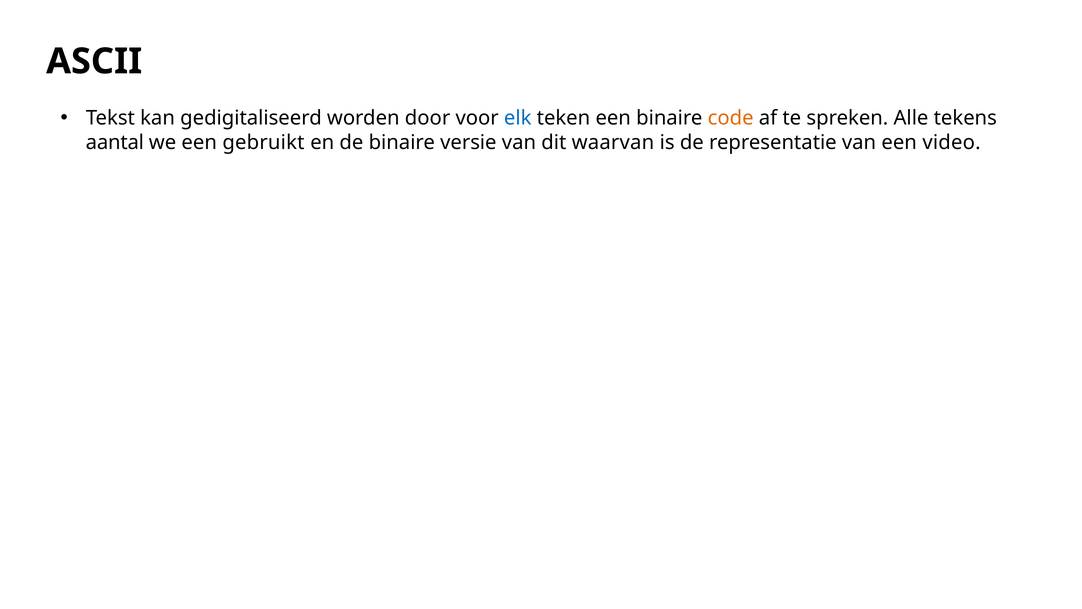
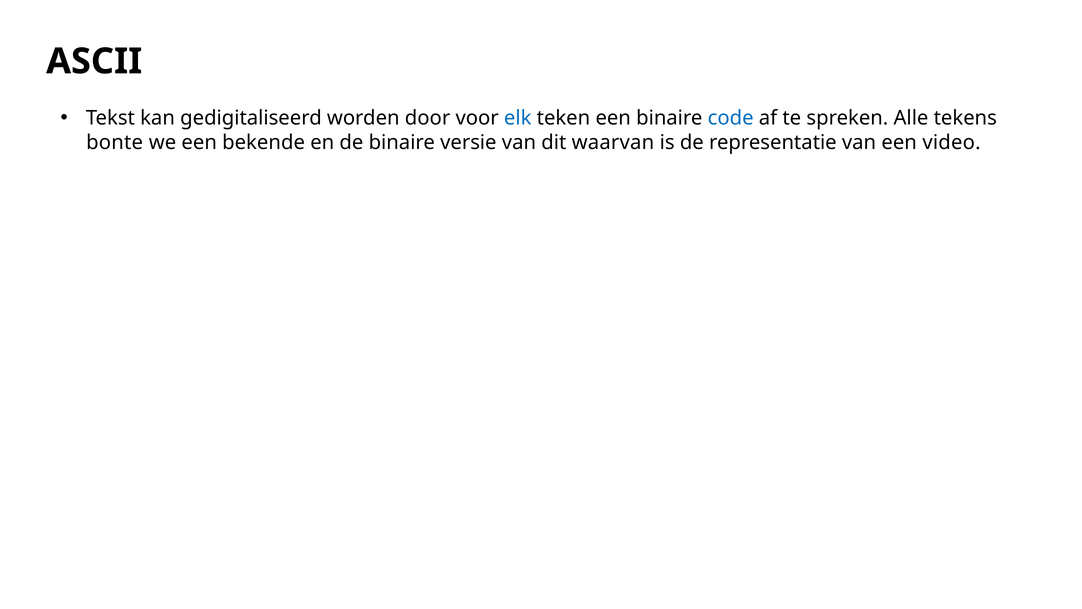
code colour: orange -> blue
aantal: aantal -> bonte
gebruikt: gebruikt -> bekende
